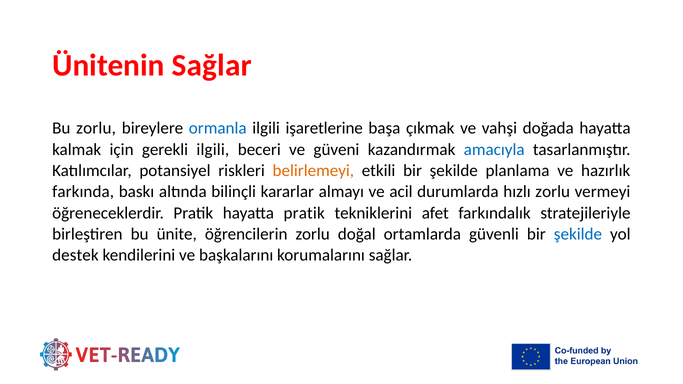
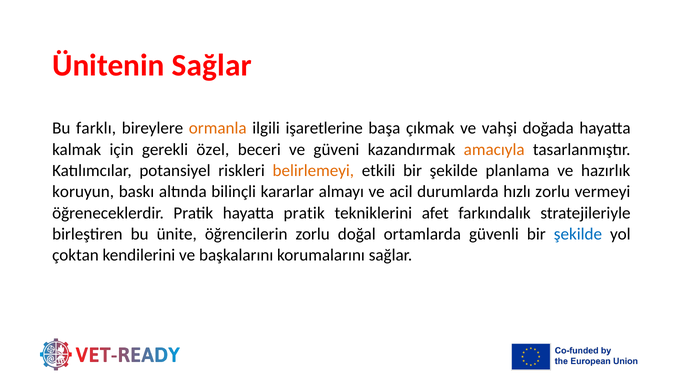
Bu zorlu: zorlu -> farklı
ormanla colour: blue -> orange
gerekli ilgili: ilgili -> özel
amacıyla colour: blue -> orange
farkında: farkında -> koruyun
destek: destek -> çoktan
